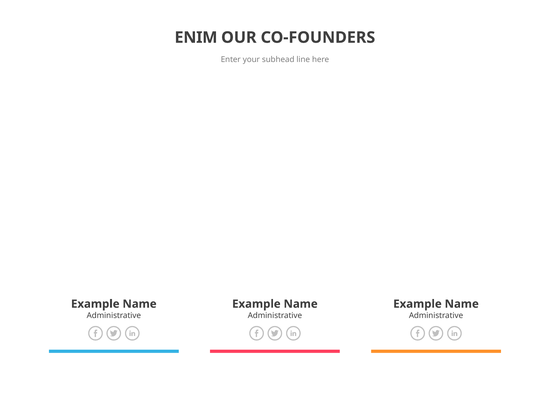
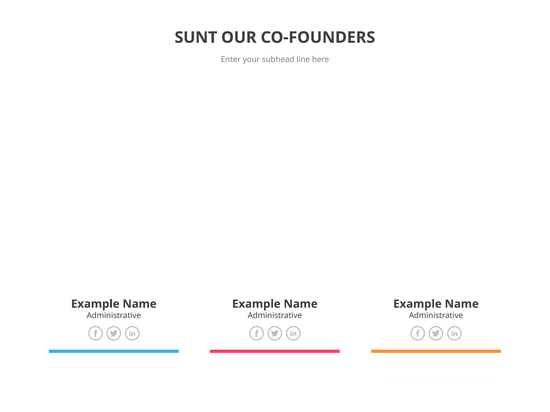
ENIM: ENIM -> SUNT
